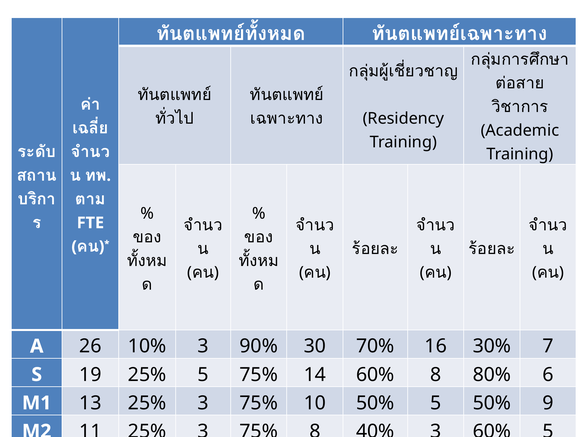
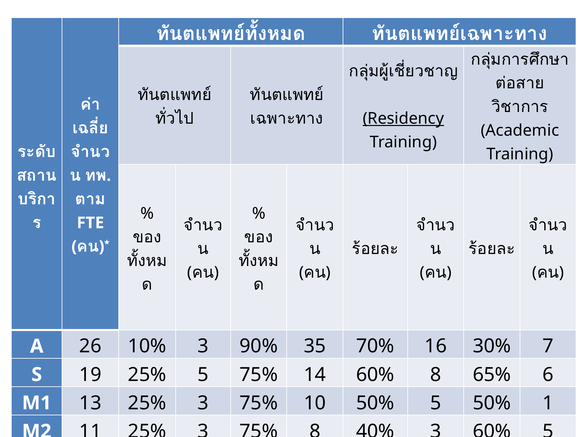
Residency underline: none -> present
30: 30 -> 35
80%: 80% -> 65%
5 50% 9: 9 -> 1
